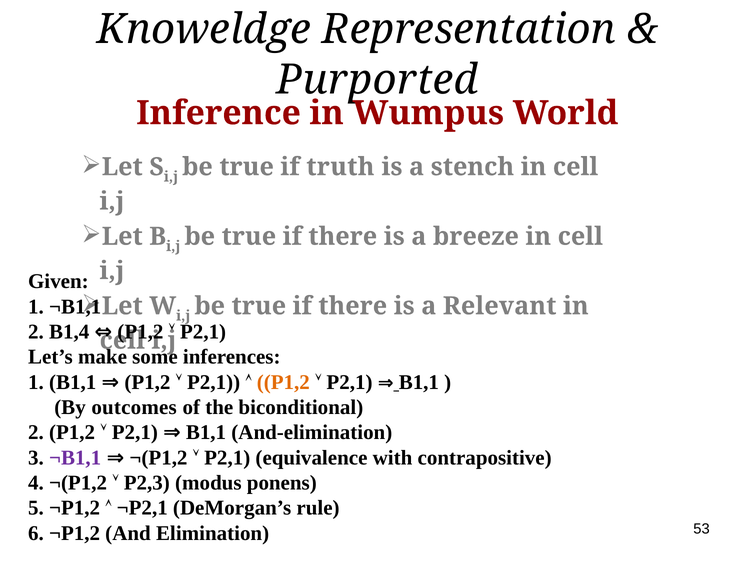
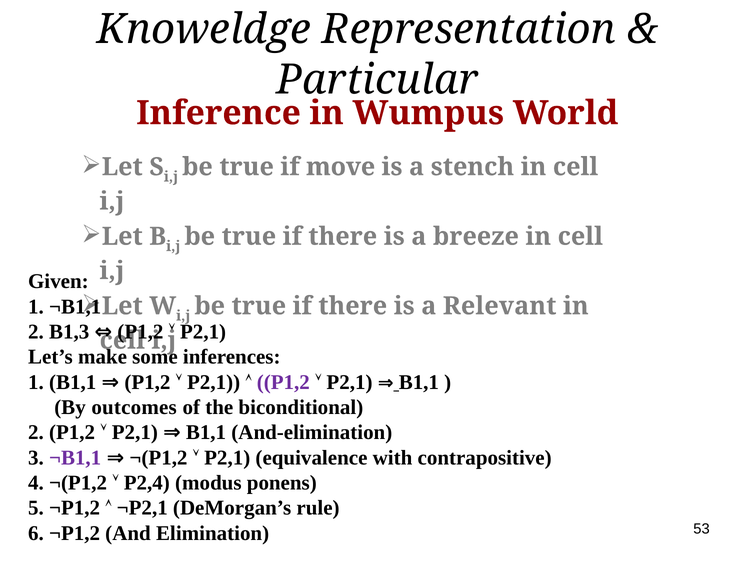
Purported: Purported -> Particular
truth: truth -> move
B1,4: B1,4 -> B1,3
P1,2 at (283, 382) colour: orange -> purple
P2,3: P2,3 -> P2,4
